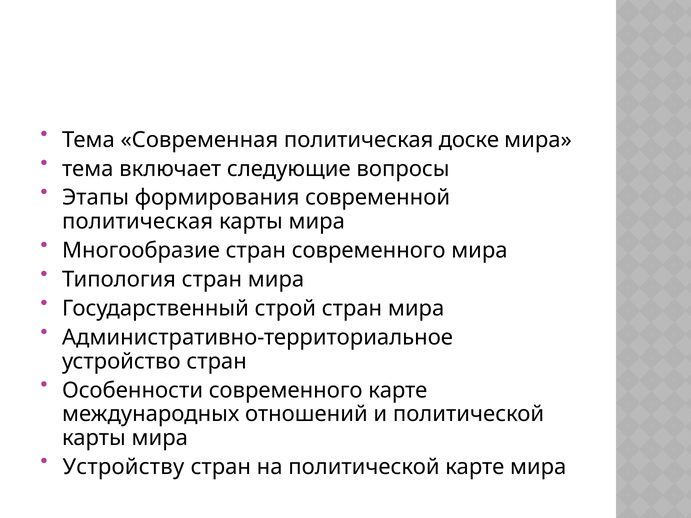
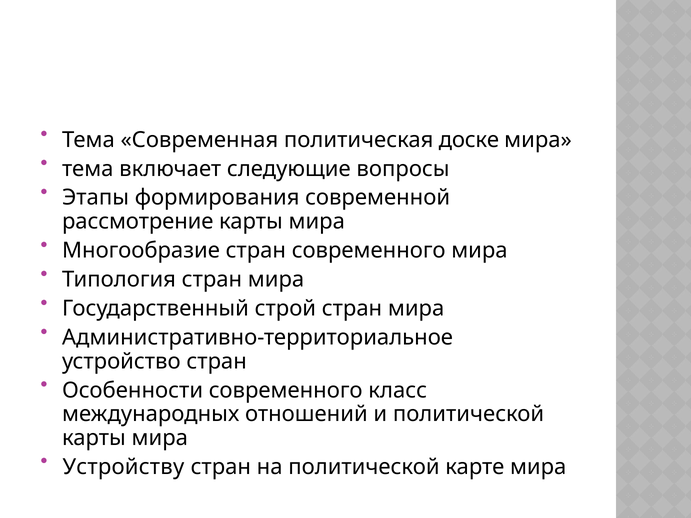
политическая at (138, 222): политическая -> рассмотрение
современного карте: карте -> класс
